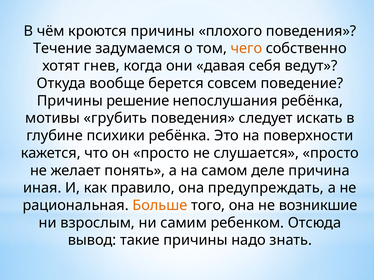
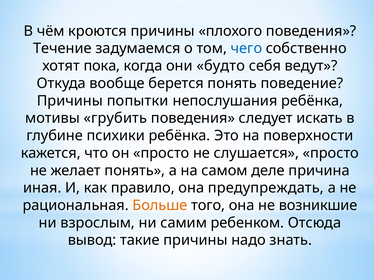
чего colour: orange -> blue
гнев: гнев -> пока
давая: давая -> будто
берется совсем: совсем -> понять
решение: решение -> попытки
